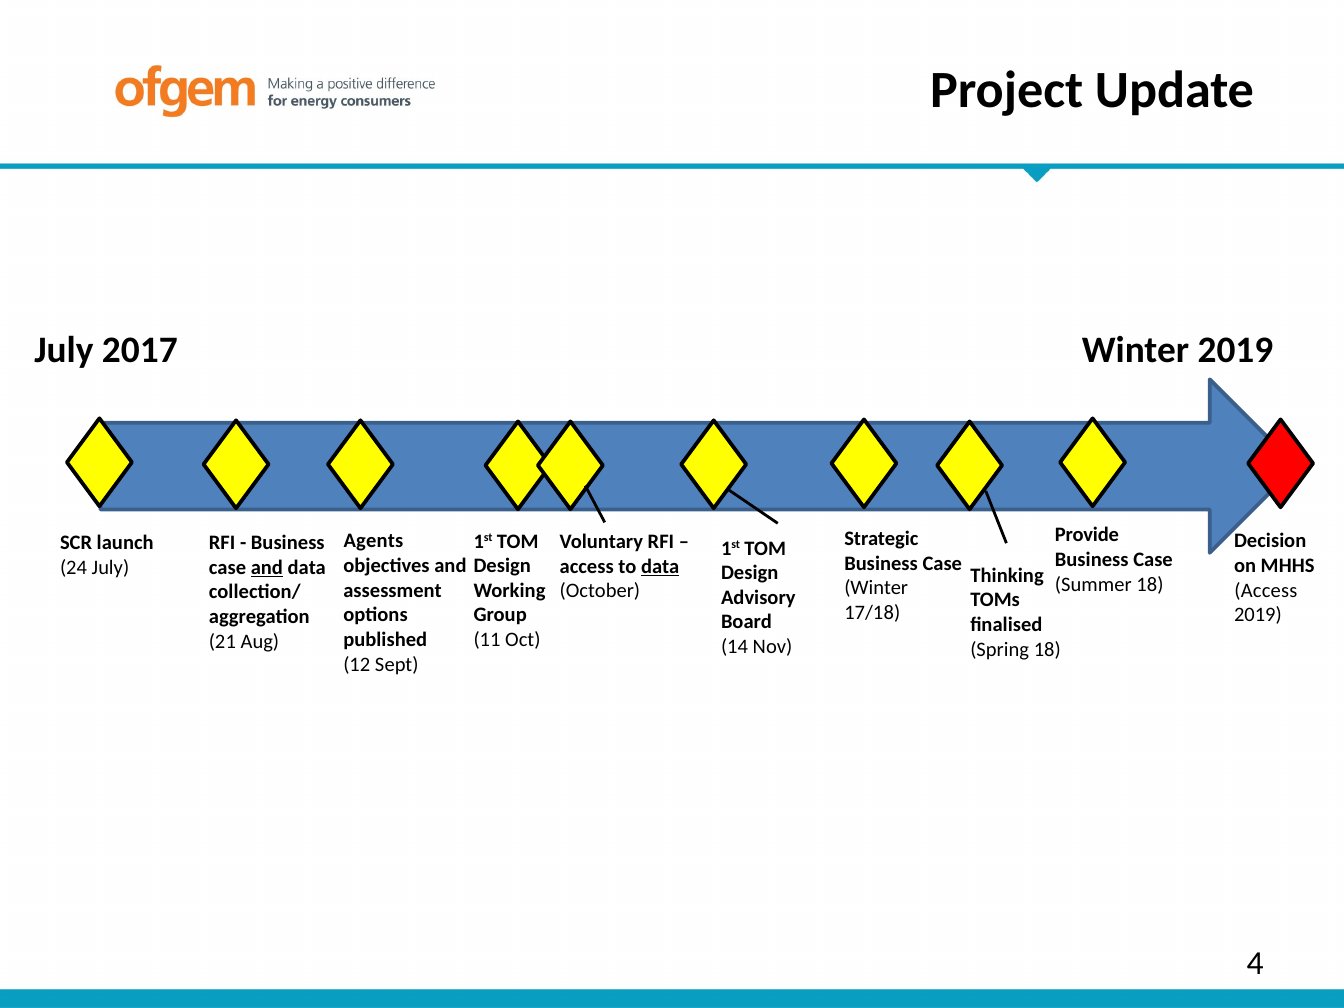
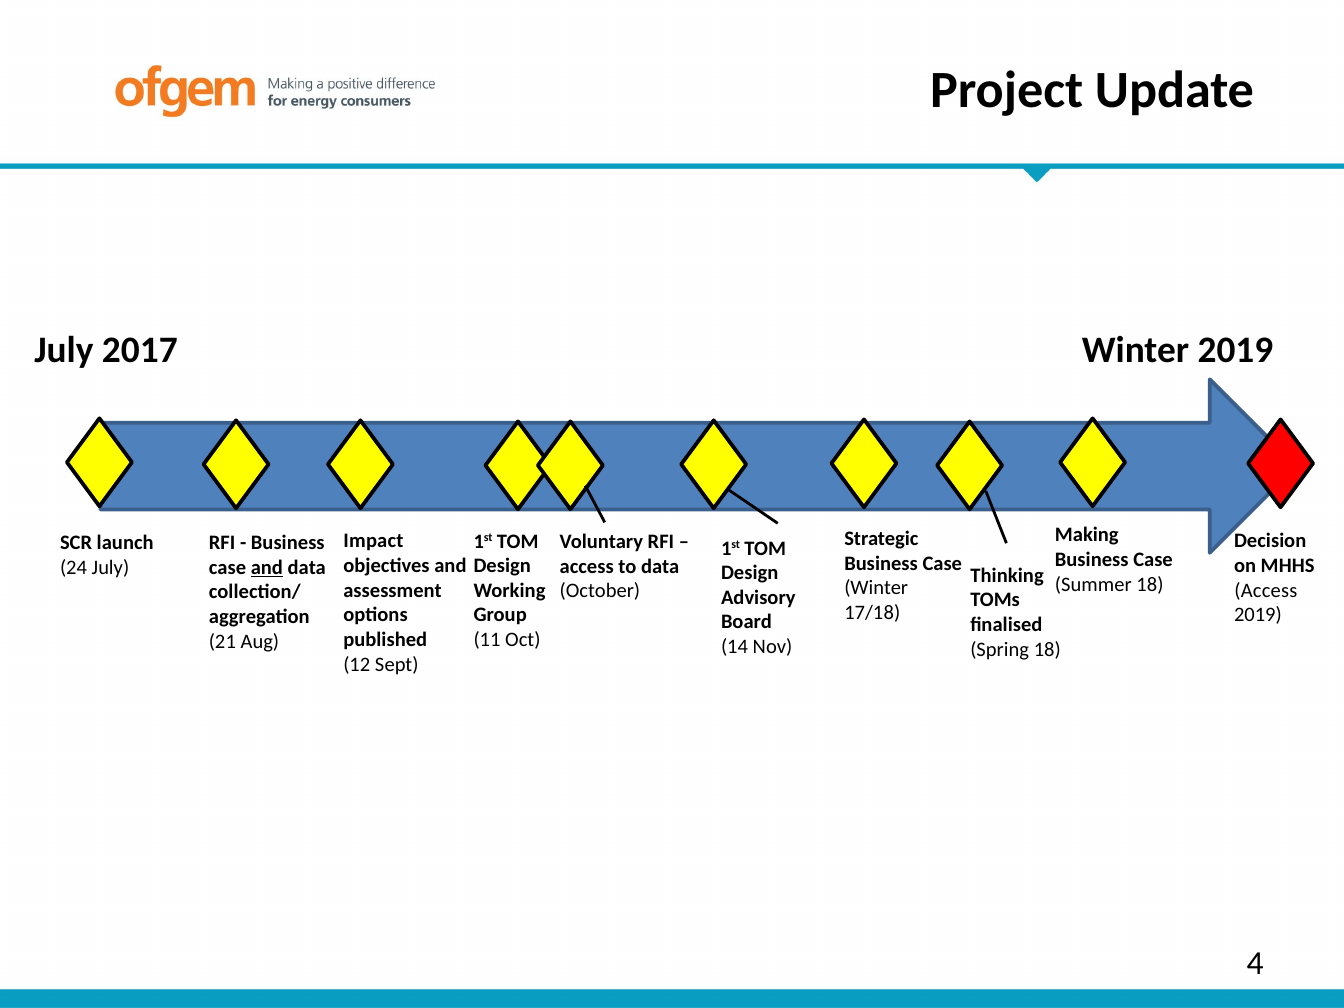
Provide: Provide -> Making
Agents: Agents -> Impact
data at (660, 567) underline: present -> none
